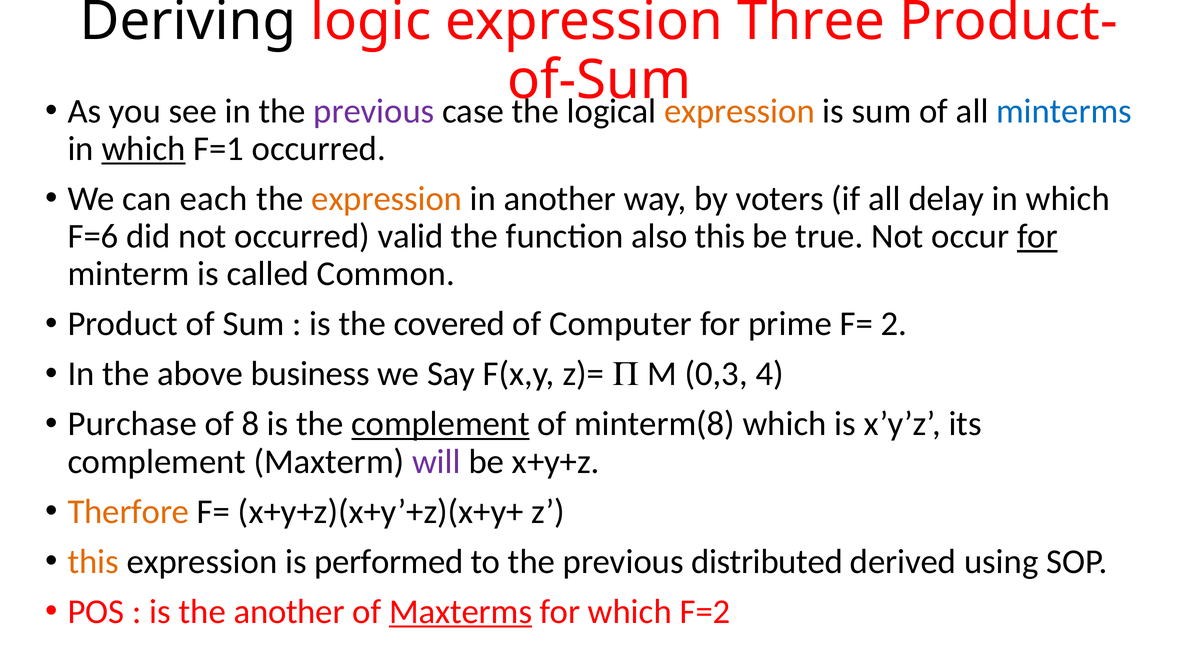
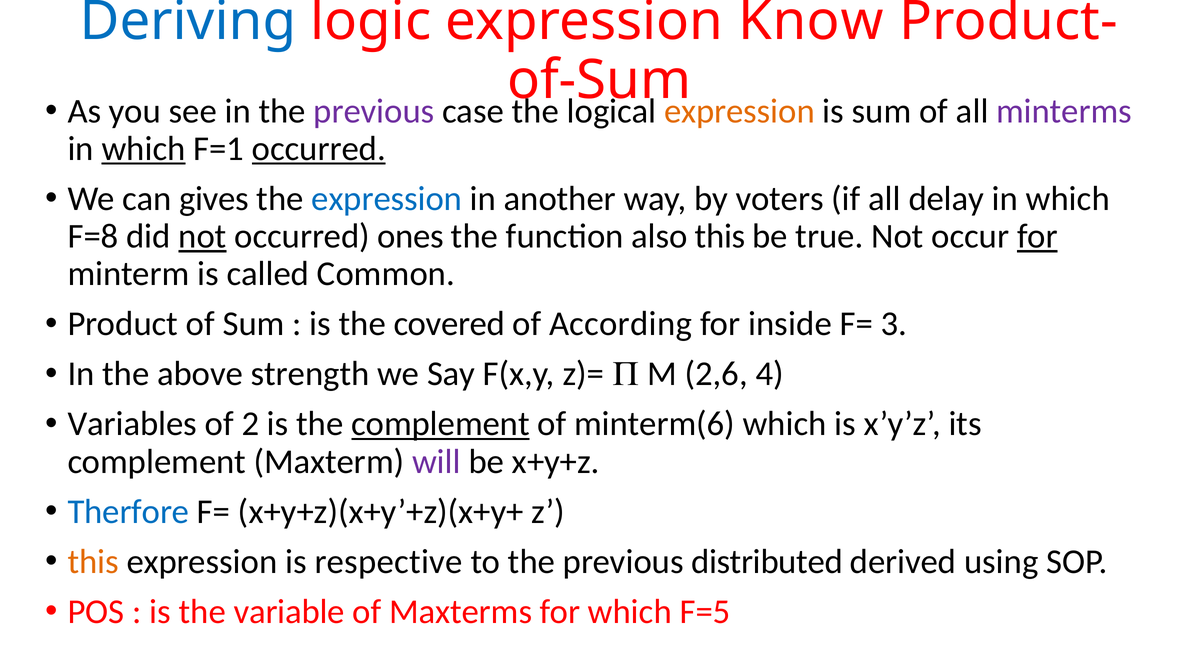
Deriving colour: black -> blue
Three: Three -> Know
minterms colour: blue -> purple
occurred at (319, 149) underline: none -> present
each: each -> gives
expression at (387, 199) colour: orange -> blue
F=6: F=6 -> F=8
not at (202, 236) underline: none -> present
valid: valid -> ones
Computer: Computer -> According
prime: prime -> inside
2: 2 -> 3
business: business -> strength
0,3: 0,3 -> 2,6
Purchase: Purchase -> Variables
8: 8 -> 2
minterm(8: minterm(8 -> minterm(6
Therfore colour: orange -> blue
performed: performed -> respective
the another: another -> variable
Maxterms underline: present -> none
F=2: F=2 -> F=5
